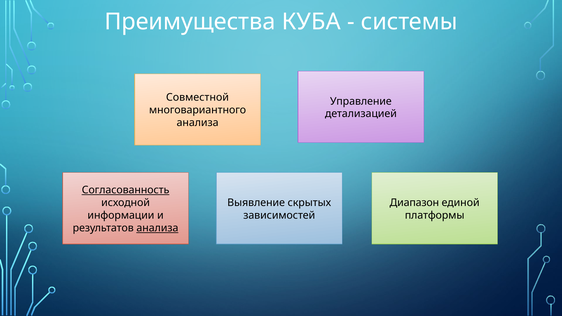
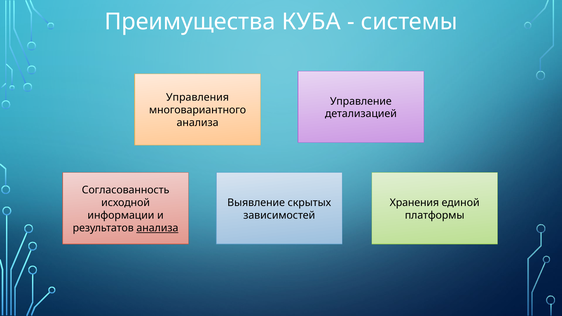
Совместной: Совместной -> Управления
Согласованность underline: present -> none
Диапазон: Диапазон -> Хранения
